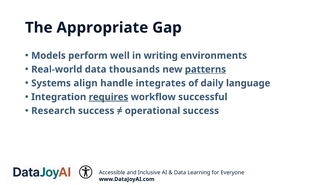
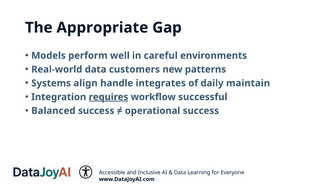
writing: writing -> careful
thousands: thousands -> customers
patterns underline: present -> none
language: language -> maintain
Research: Research -> Balanced
